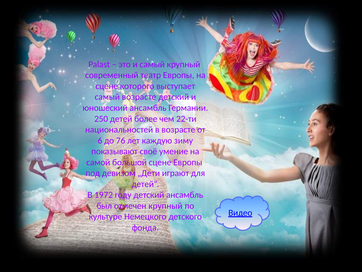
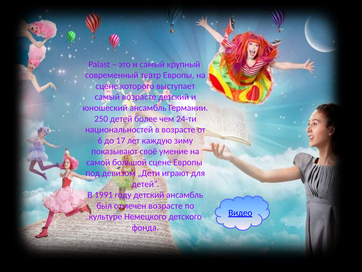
22-ти: 22-ти -> 24-ти
76: 76 -> 17
1972: 1972 -> 1991
отмечен крупный: крупный -> возрасте
